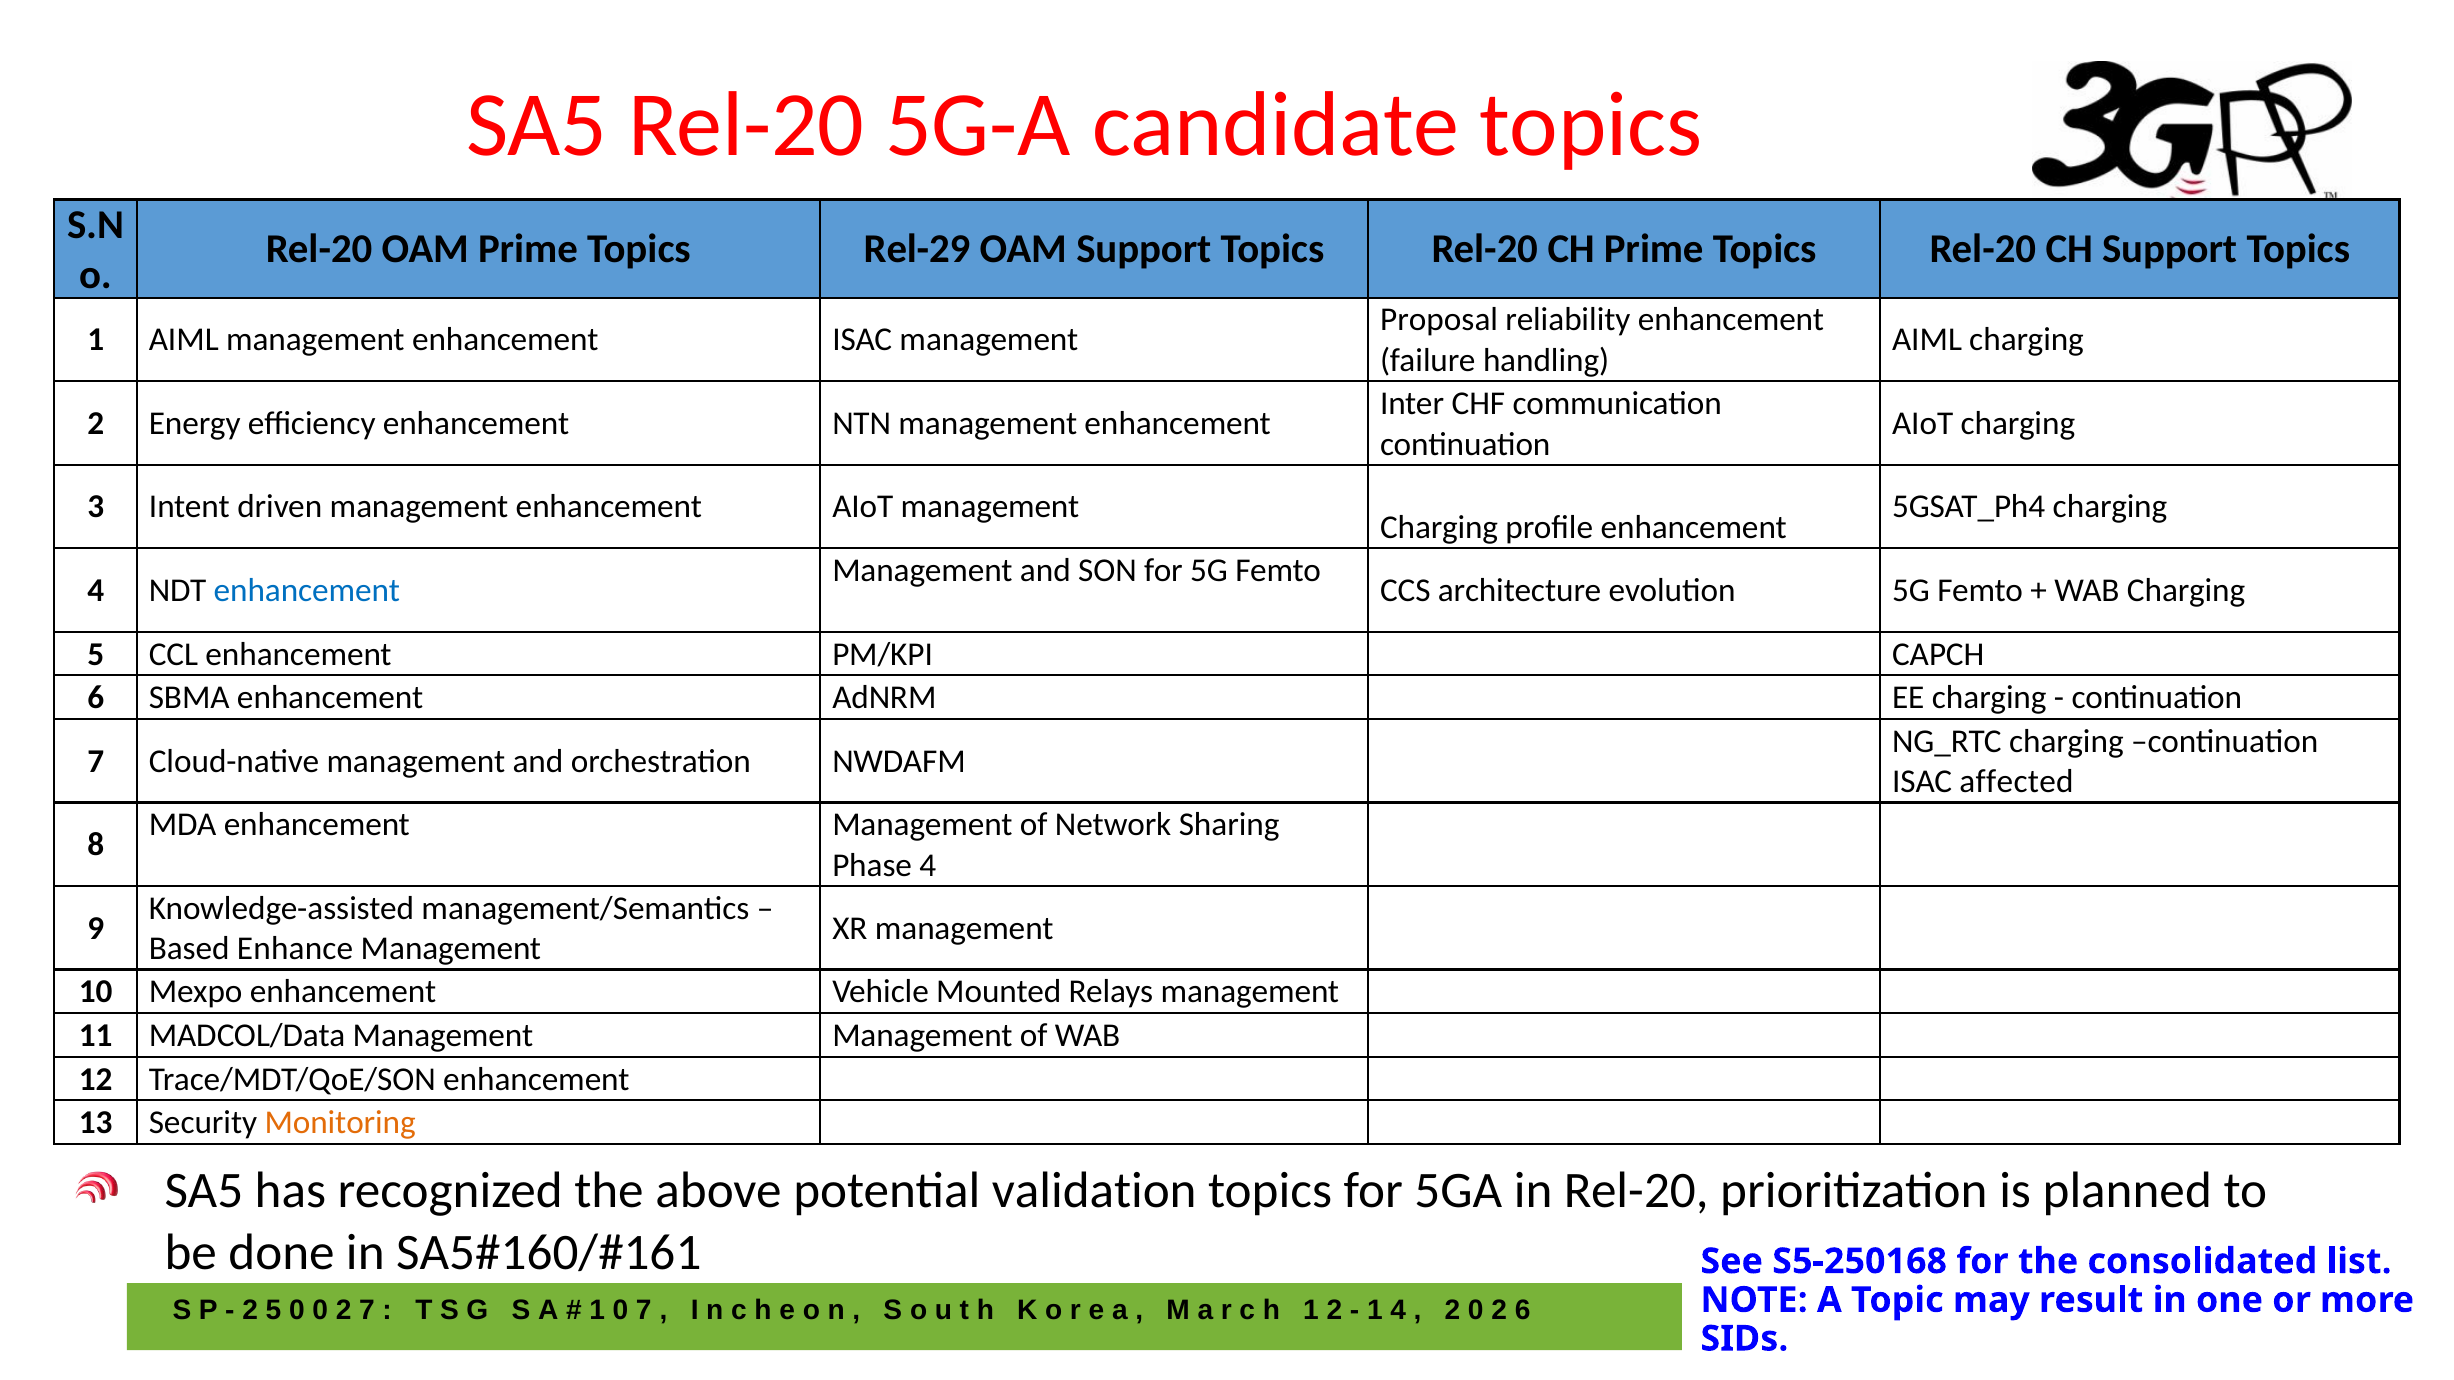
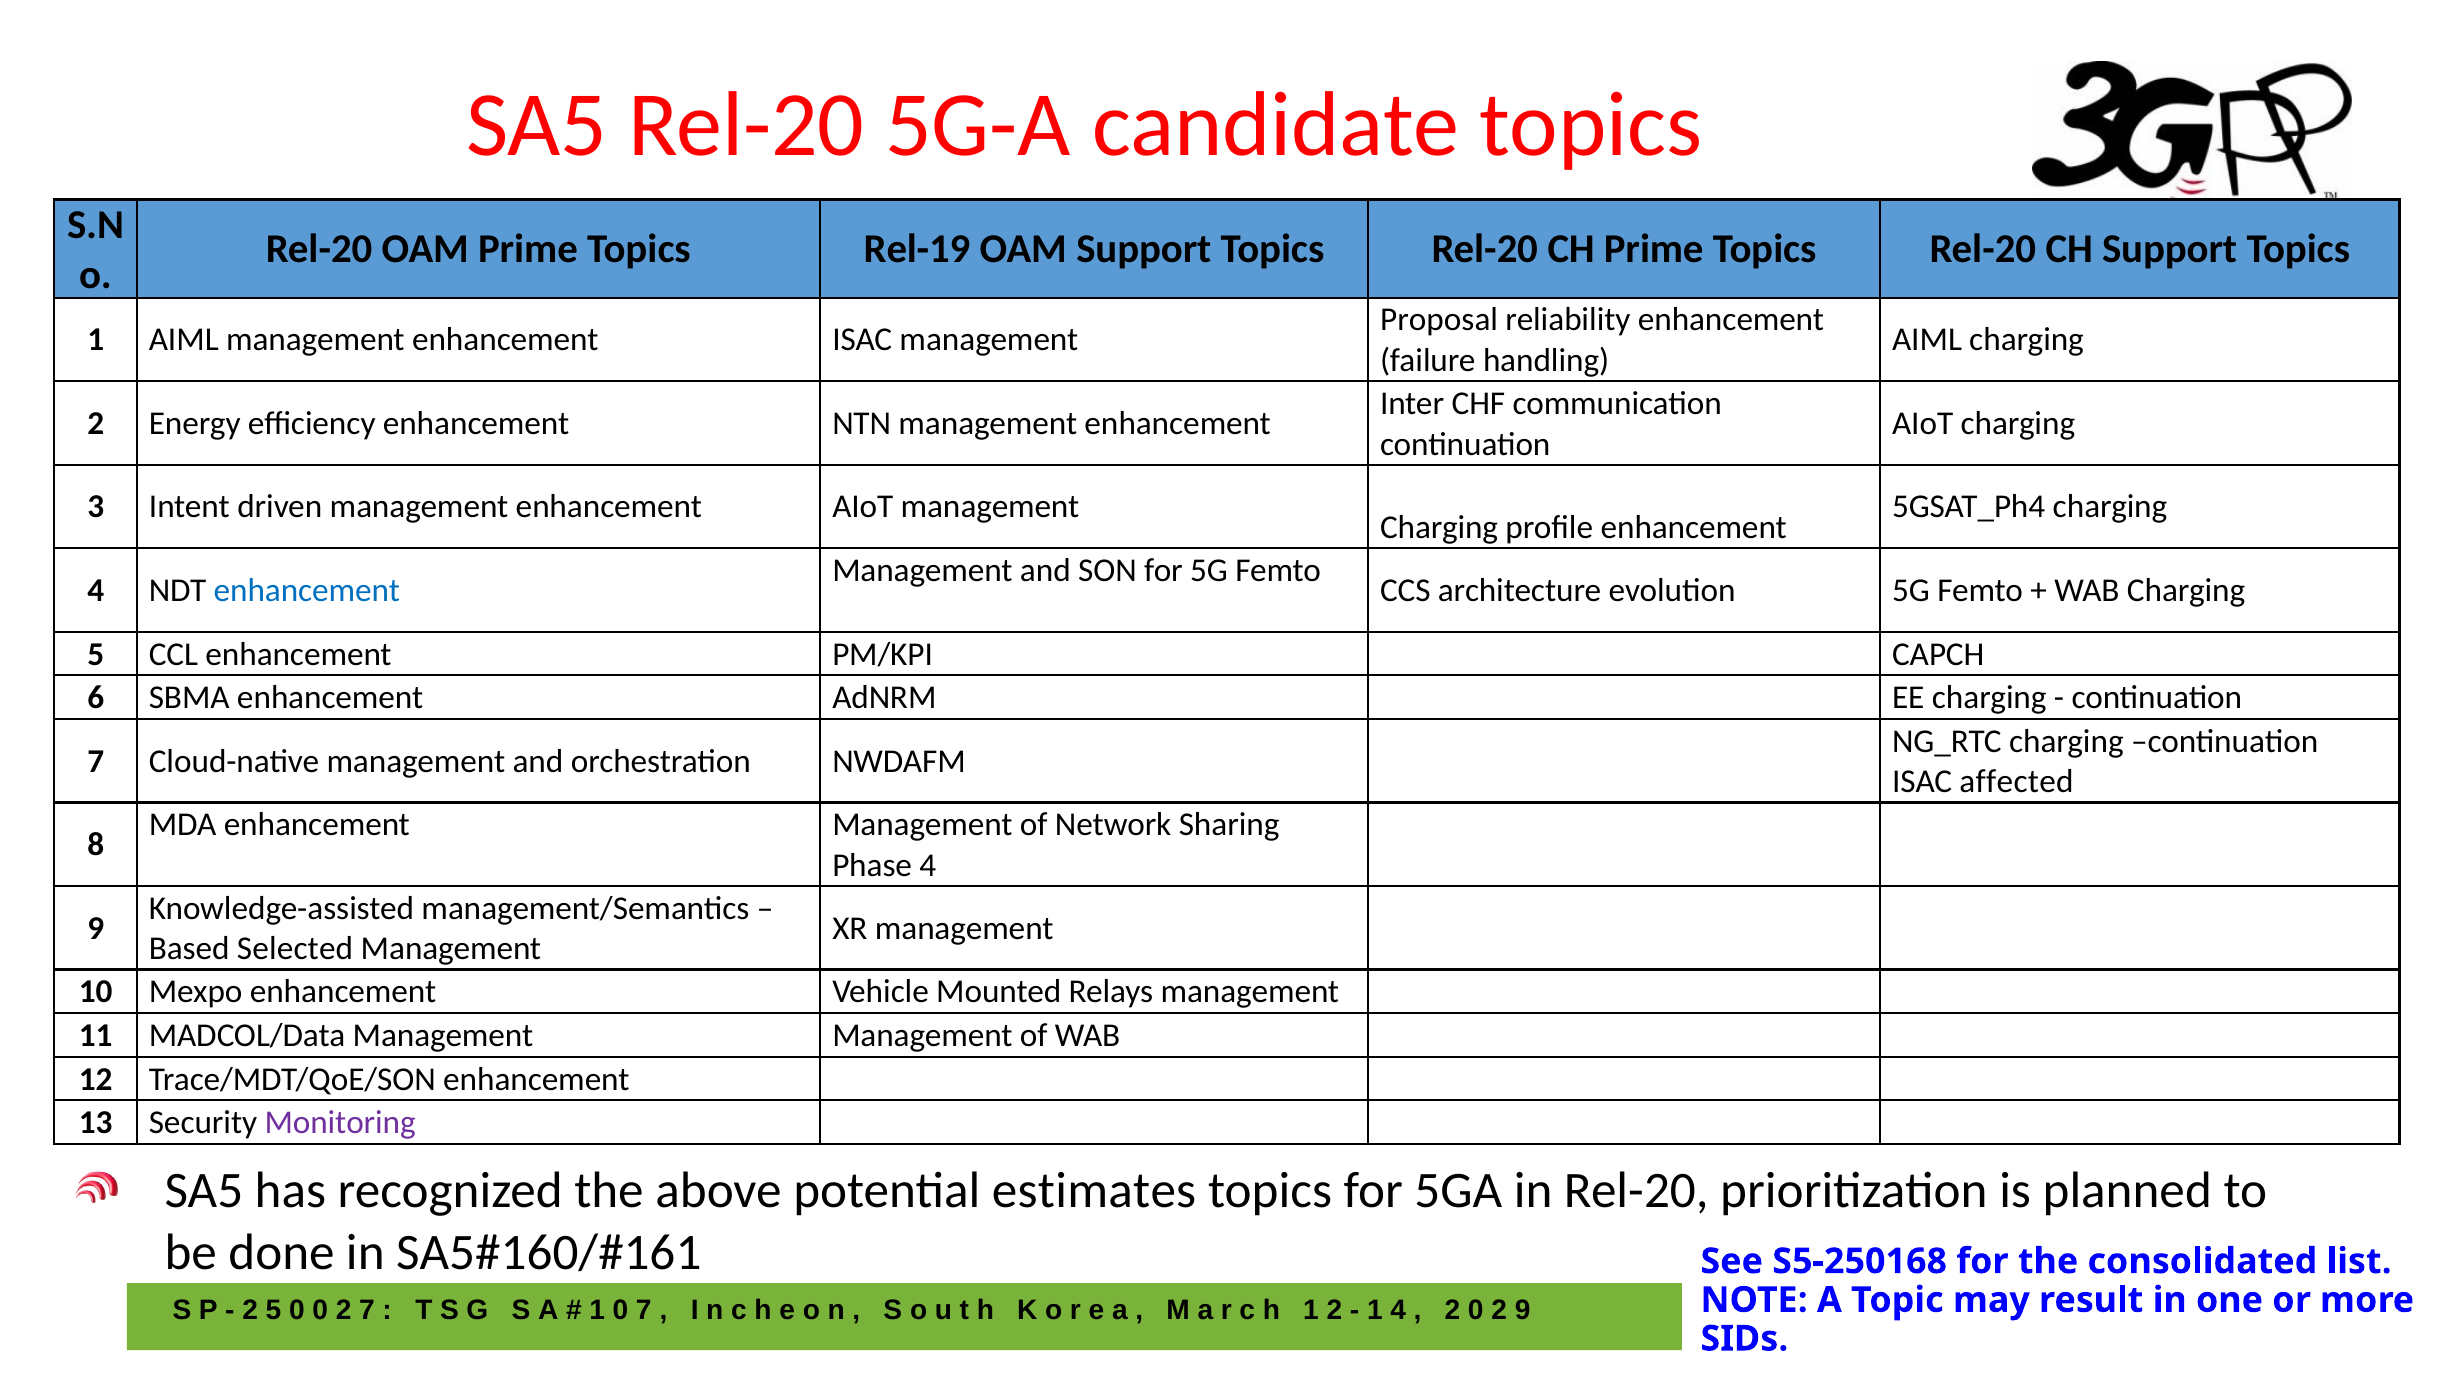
Rel-29: Rel-29 -> Rel-19
Enhance: Enhance -> Selected
Monitoring colour: orange -> purple
validation: validation -> estimates
2 6: 6 -> 9
